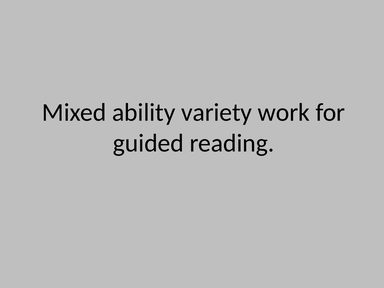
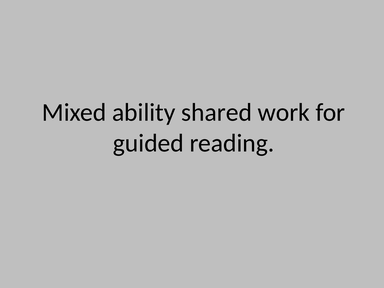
variety: variety -> shared
